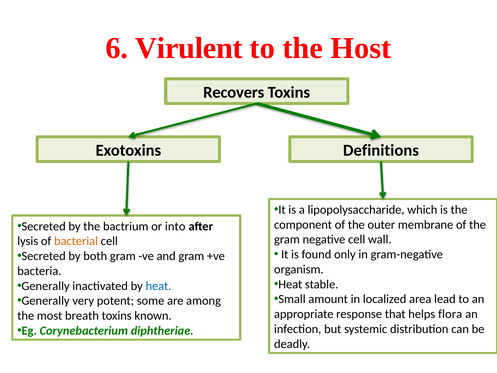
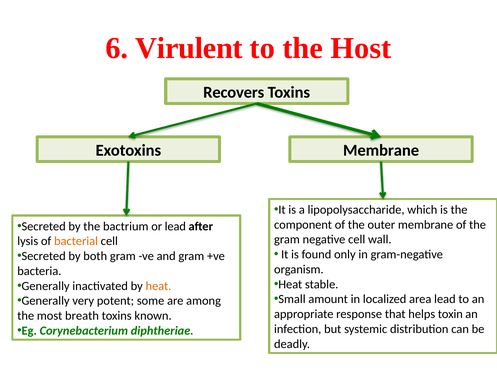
Exotoxins Definitions: Definitions -> Membrane
or into: into -> lead
heat at (159, 286) colour: blue -> orange
flora: flora -> toxin
